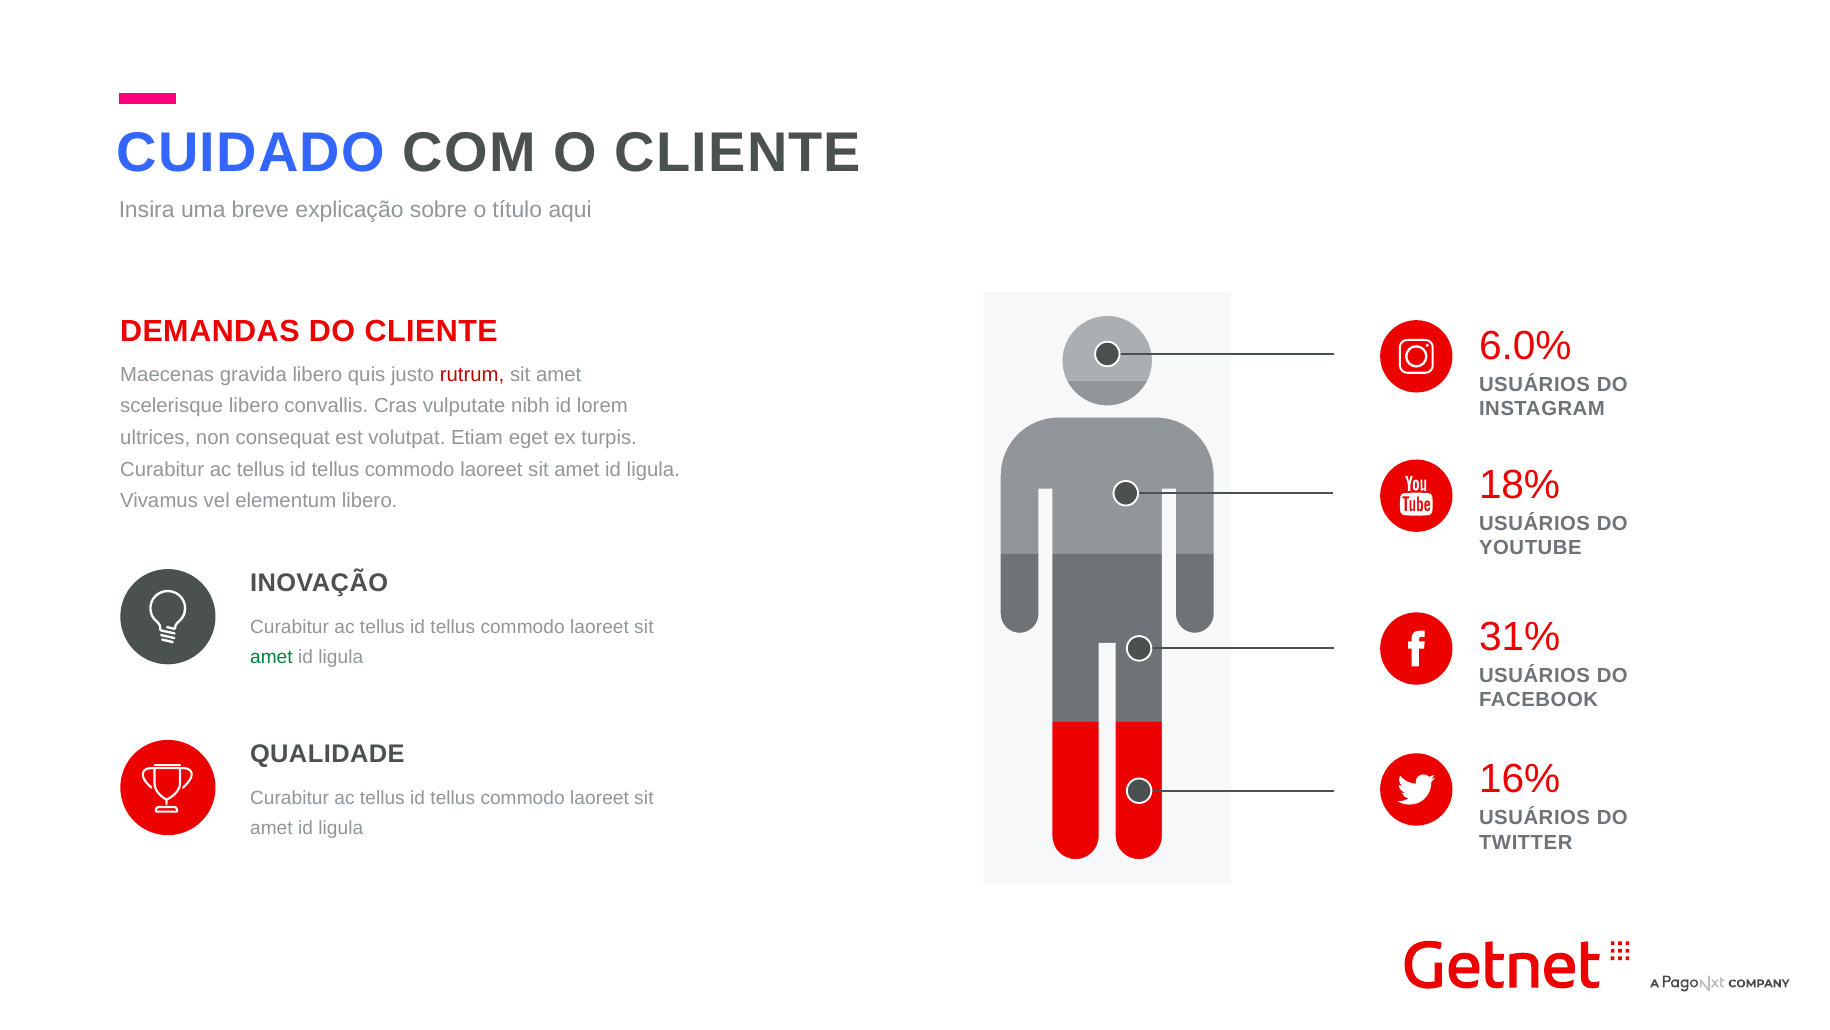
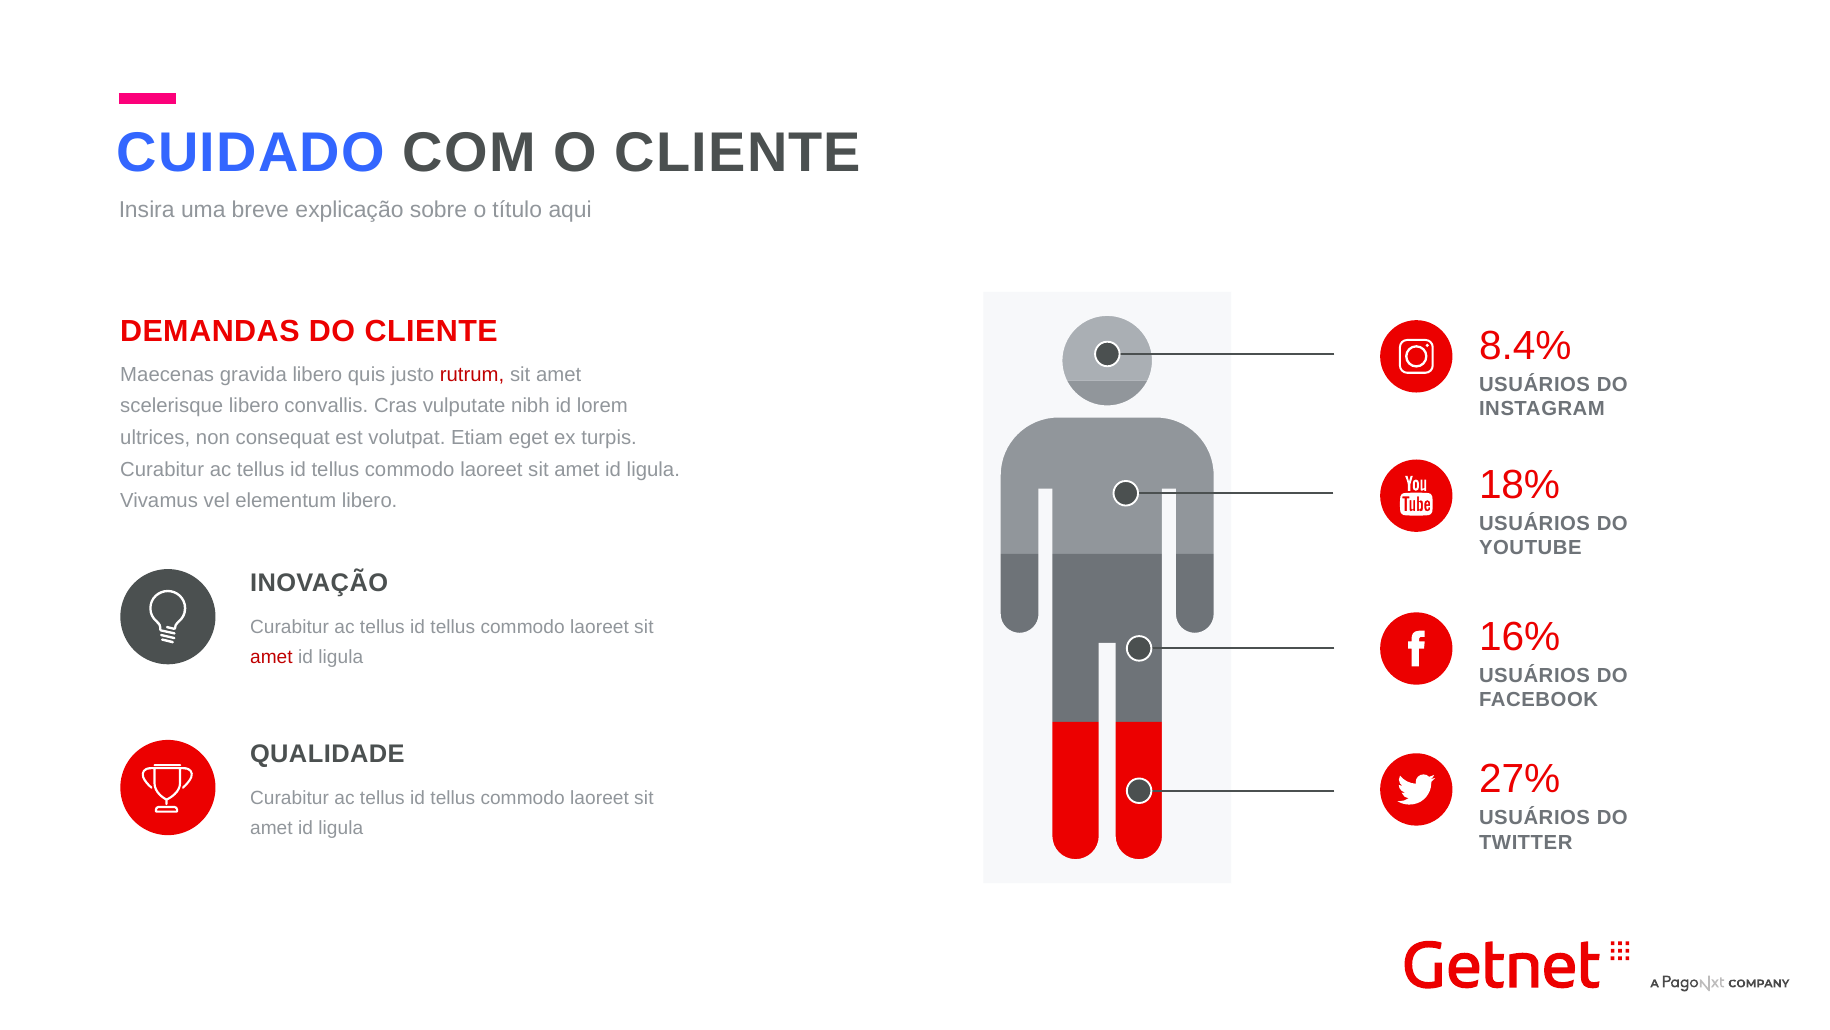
6.0%: 6.0% -> 8.4%
31%: 31% -> 16%
amet at (271, 657) colour: green -> red
16%: 16% -> 27%
